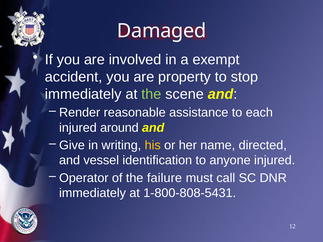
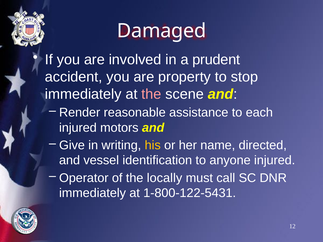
exempt: exempt -> prudent
the at (151, 94) colour: light green -> pink
around: around -> motors
failure: failure -> locally
1-800-808-5431: 1-800-808-5431 -> 1-800-122-5431
